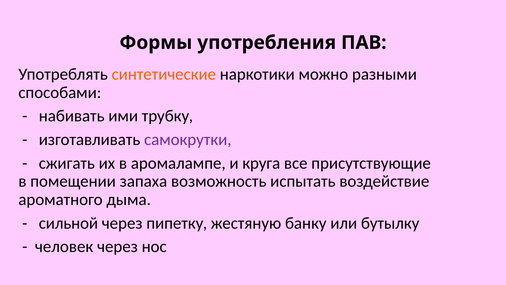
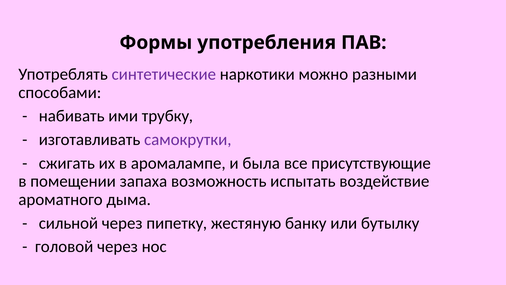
синтетические colour: orange -> purple
круга: круга -> была
человек: человек -> головой
